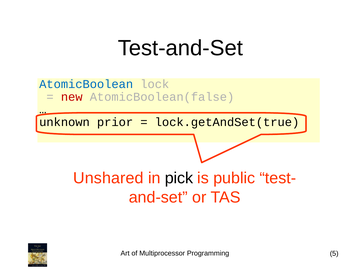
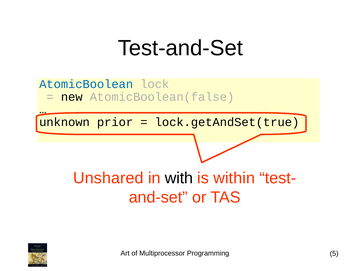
new colour: red -> black
pick: pick -> with
public: public -> within
